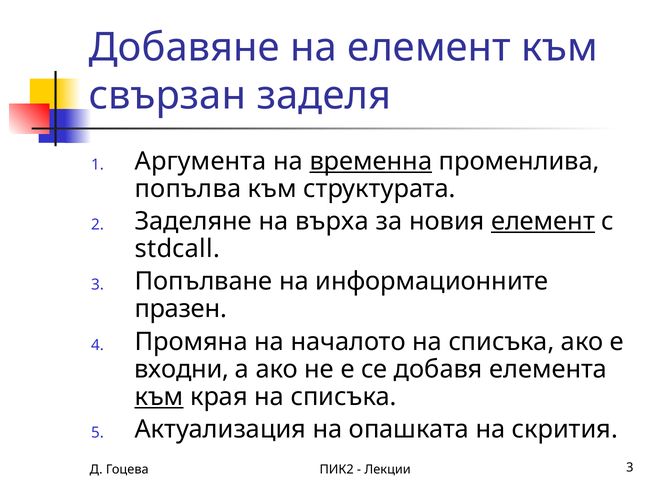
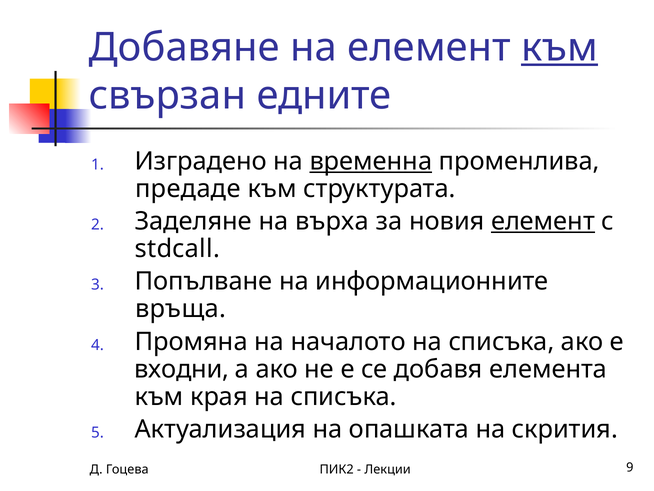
към at (560, 47) underline: none -> present
заделя: заделя -> едните
Аргумента: Аргумента -> Изградено
попълва: попълва -> предаде
празен: празен -> връща
към at (159, 396) underline: present -> none
Лекции 3: 3 -> 9
